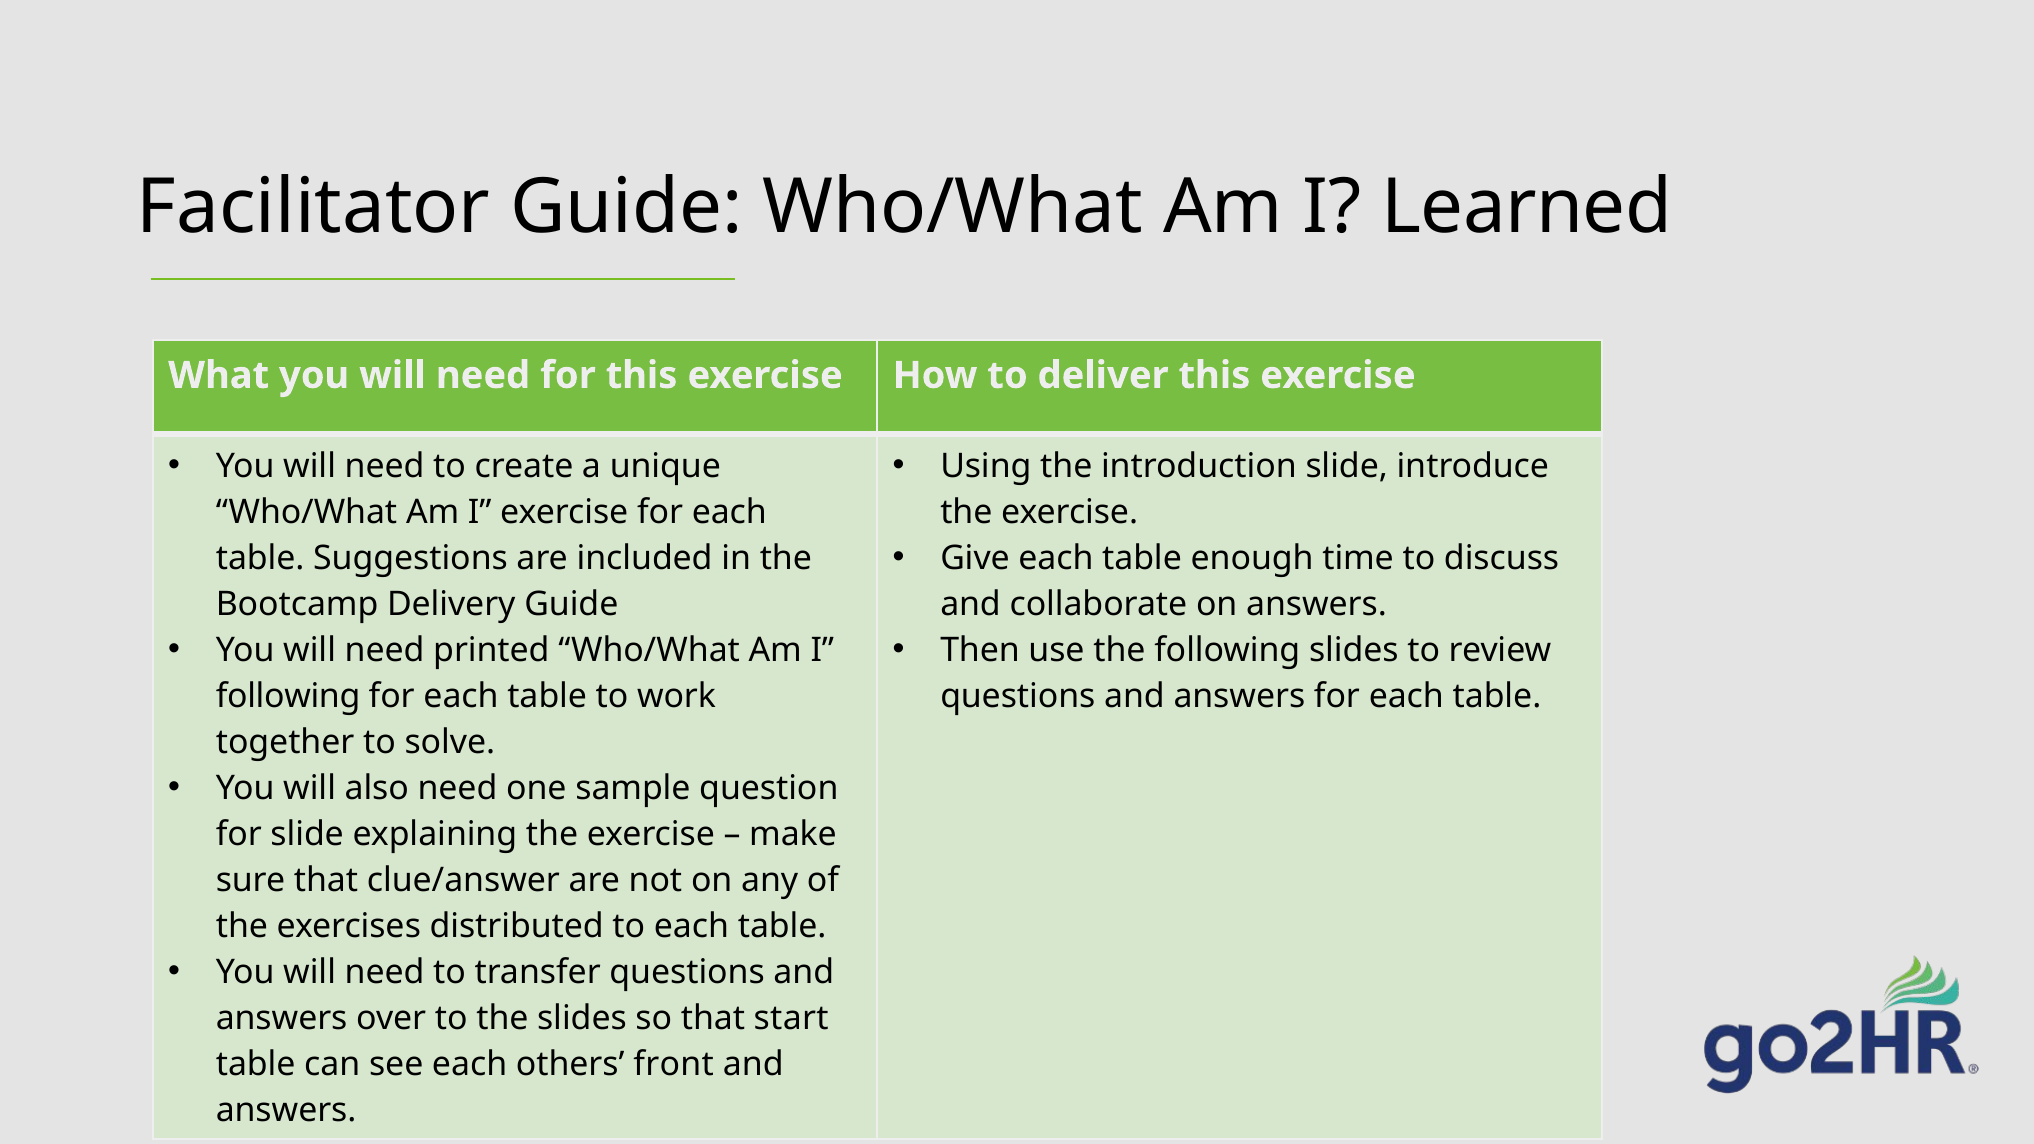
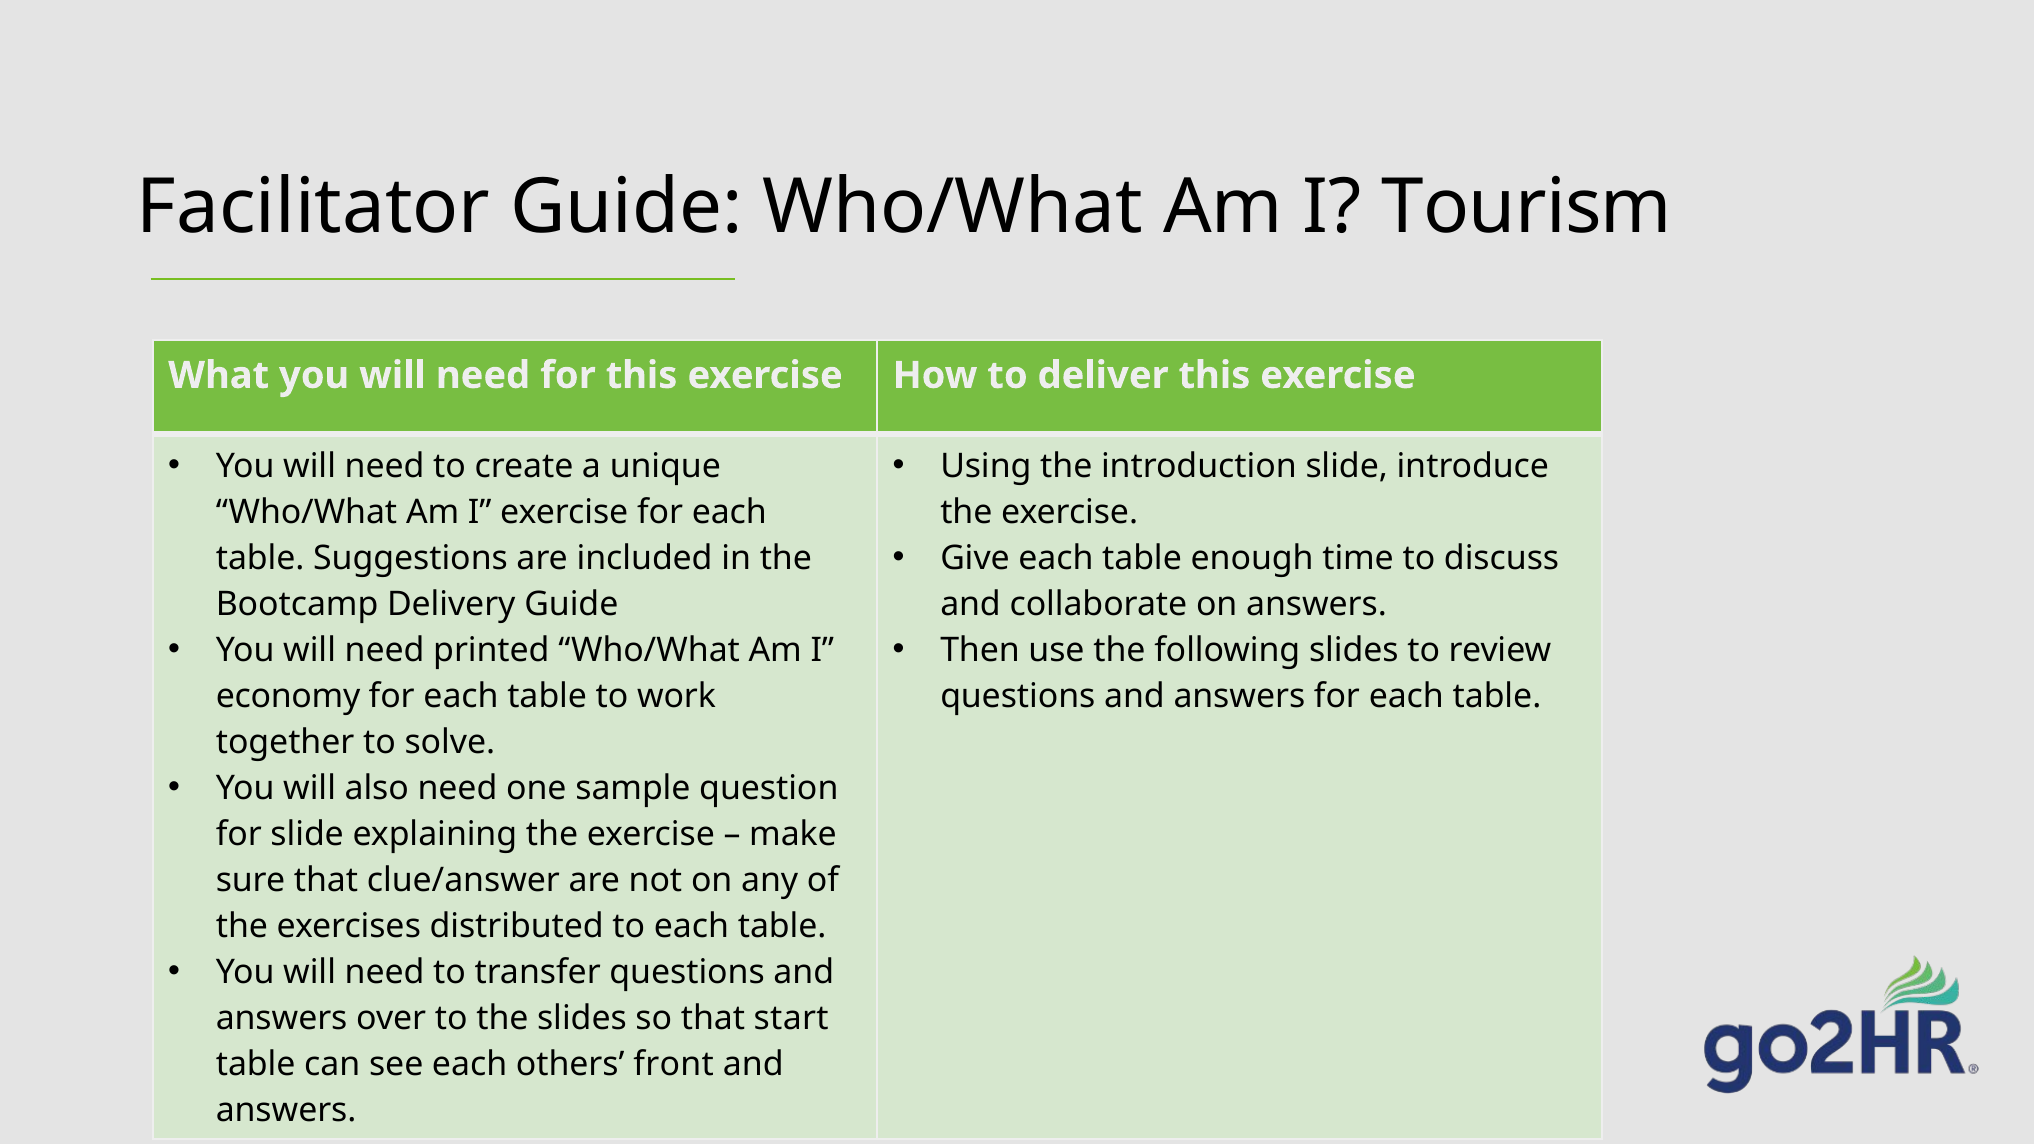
Learned: Learned -> Tourism
following at (288, 696): following -> economy
